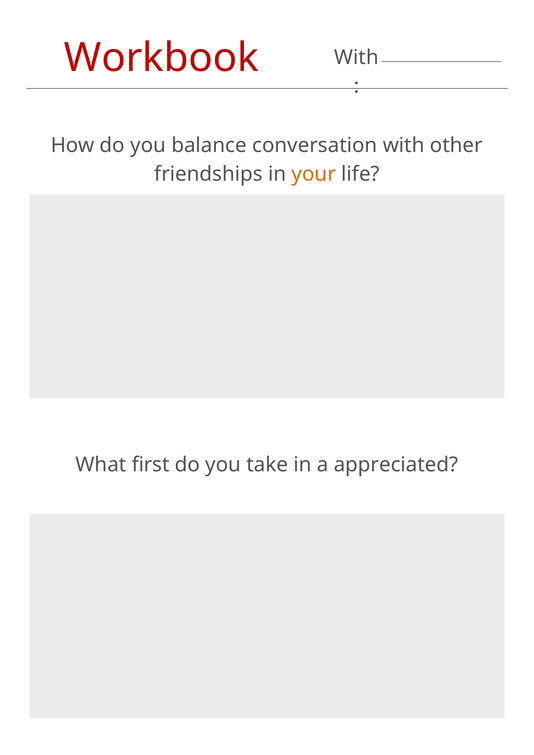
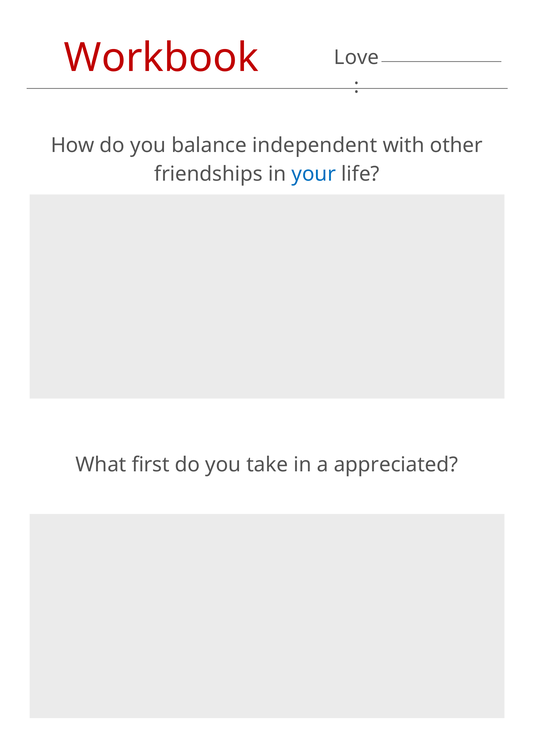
With at (356, 58): With -> Love
conversation: conversation -> independent
your colour: orange -> blue
